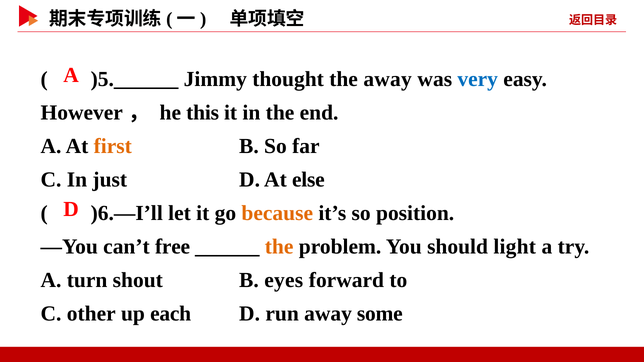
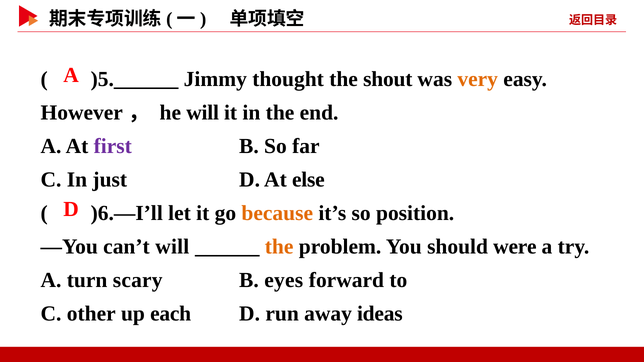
the away: away -> shout
very colour: blue -> orange
he this: this -> will
first colour: orange -> purple
can’t free: free -> will
light: light -> were
shout: shout -> scary
some: some -> ideas
